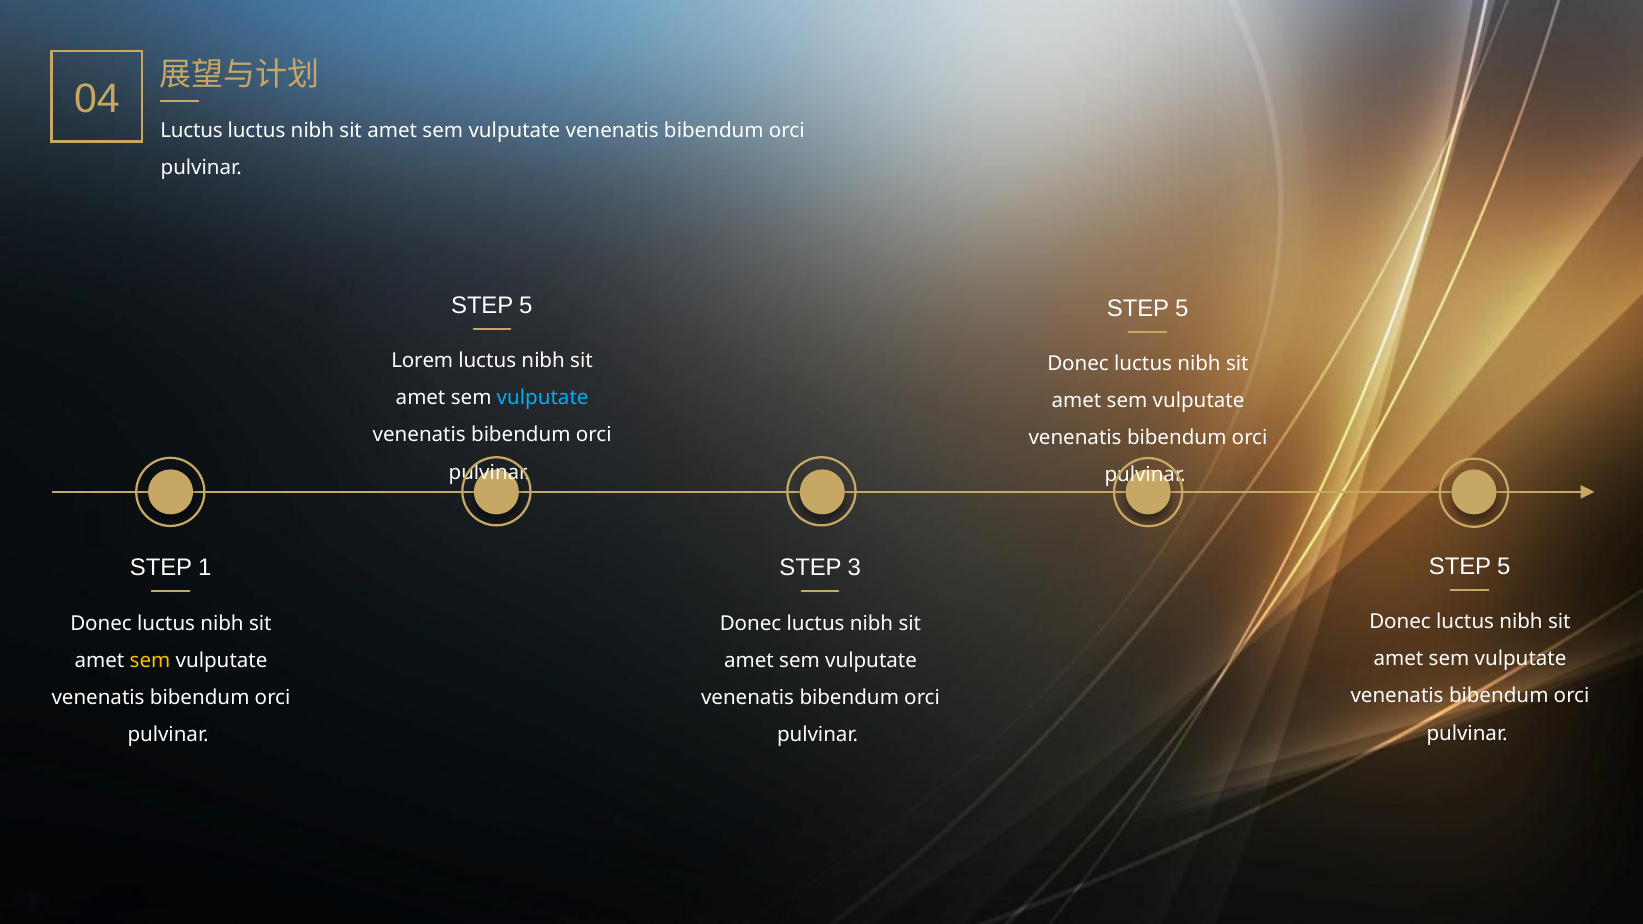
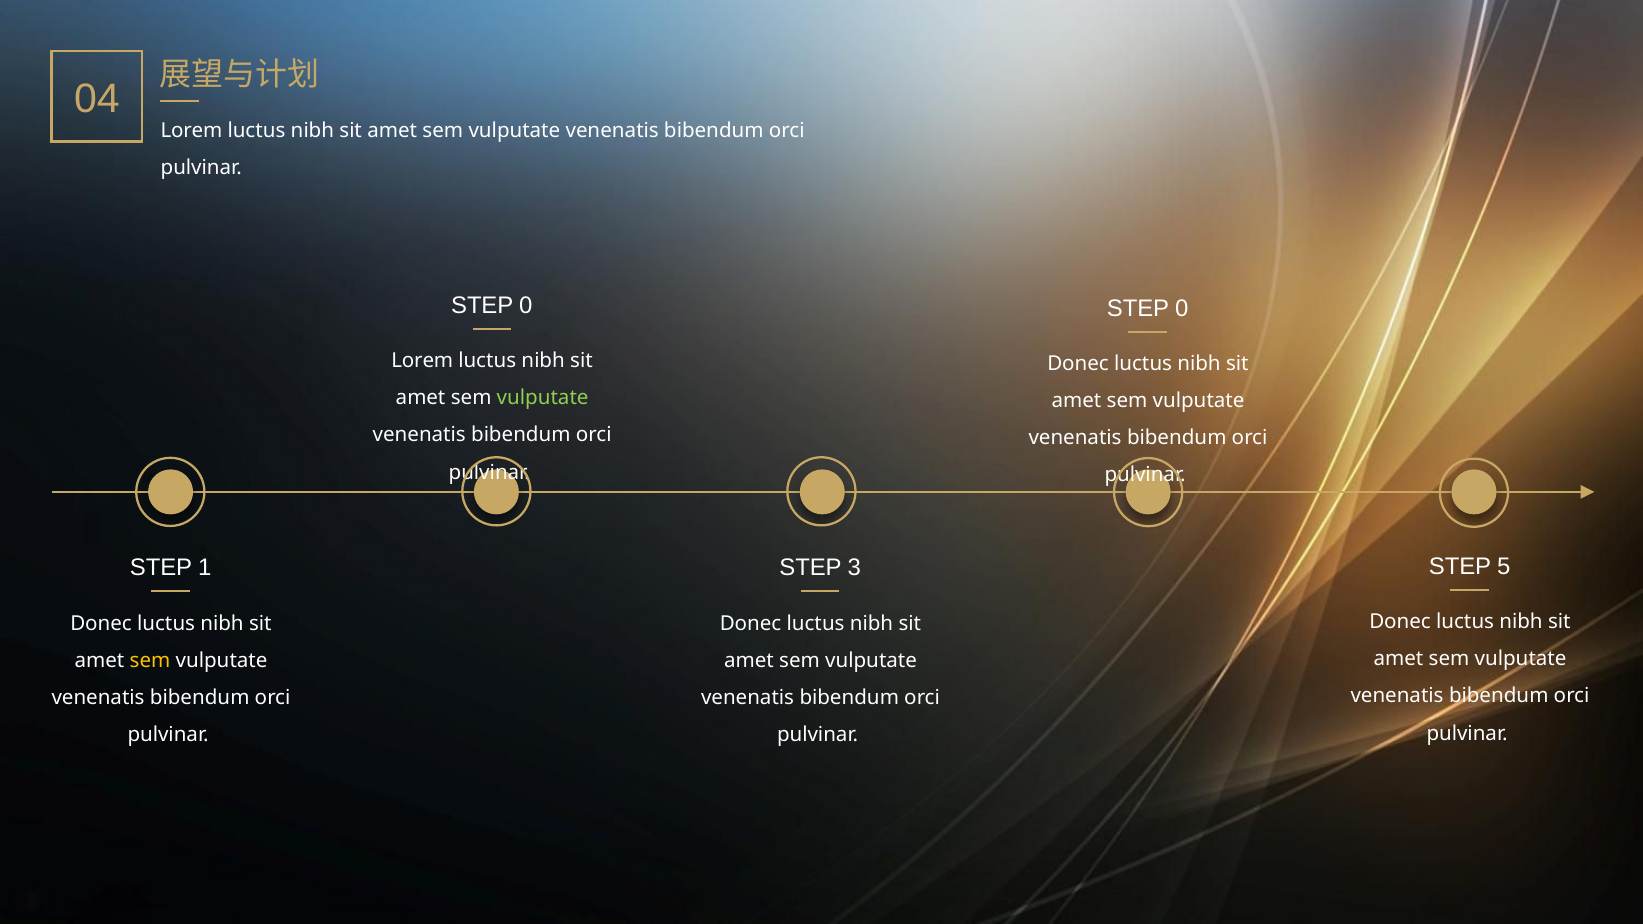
Luctus at (191, 131): Luctus -> Lorem
5 at (526, 305): 5 -> 0
5 at (1182, 308): 5 -> 0
vulputate at (543, 398) colour: light blue -> light green
